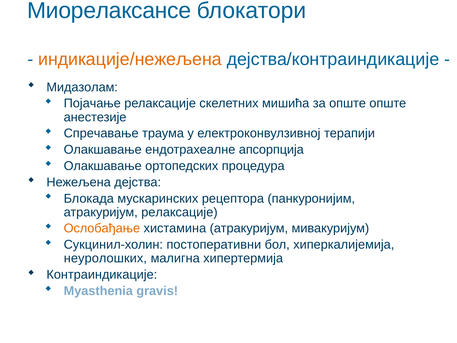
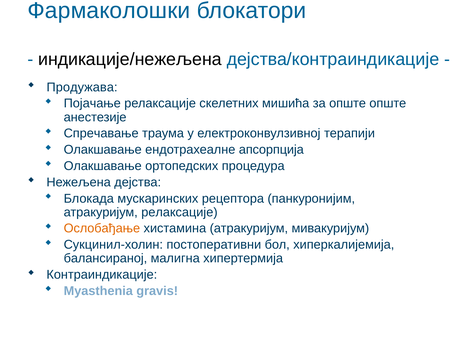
Миорелаксансе: Миорелаксансе -> Фармаколошки
индикације/нежељена colour: orange -> black
Мидазолам: Мидазолам -> Продужава
неуролошких: неуролошких -> балансираној
